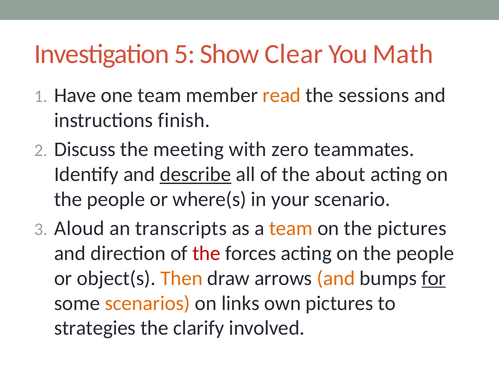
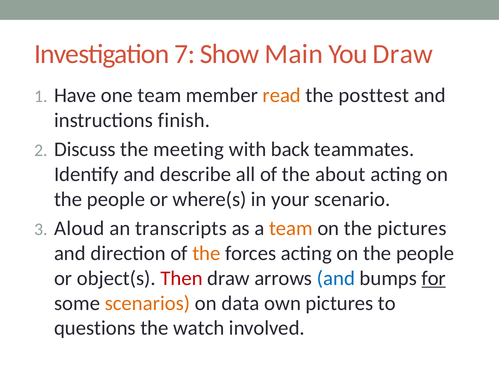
5: 5 -> 7
Clear: Clear -> Main
You Math: Math -> Draw
sessions: sessions -> posttest
zero: zero -> back
describe underline: present -> none
the at (206, 253) colour: red -> orange
Then colour: orange -> red
and at (336, 278) colour: orange -> blue
links: links -> data
strategies: strategies -> questions
clarify: clarify -> watch
